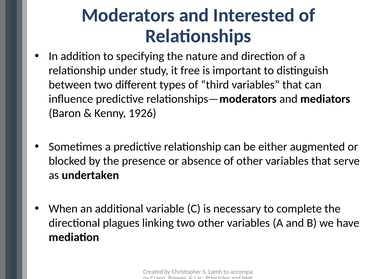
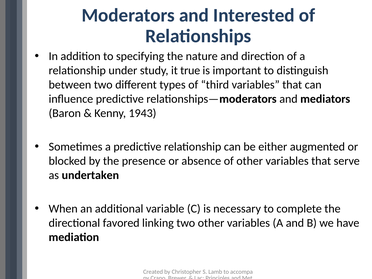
free: free -> true
1926: 1926 -> 1943
plagues: plagues -> favored
